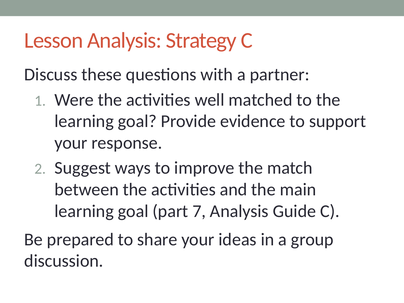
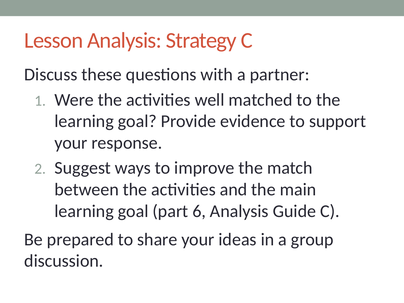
7: 7 -> 6
